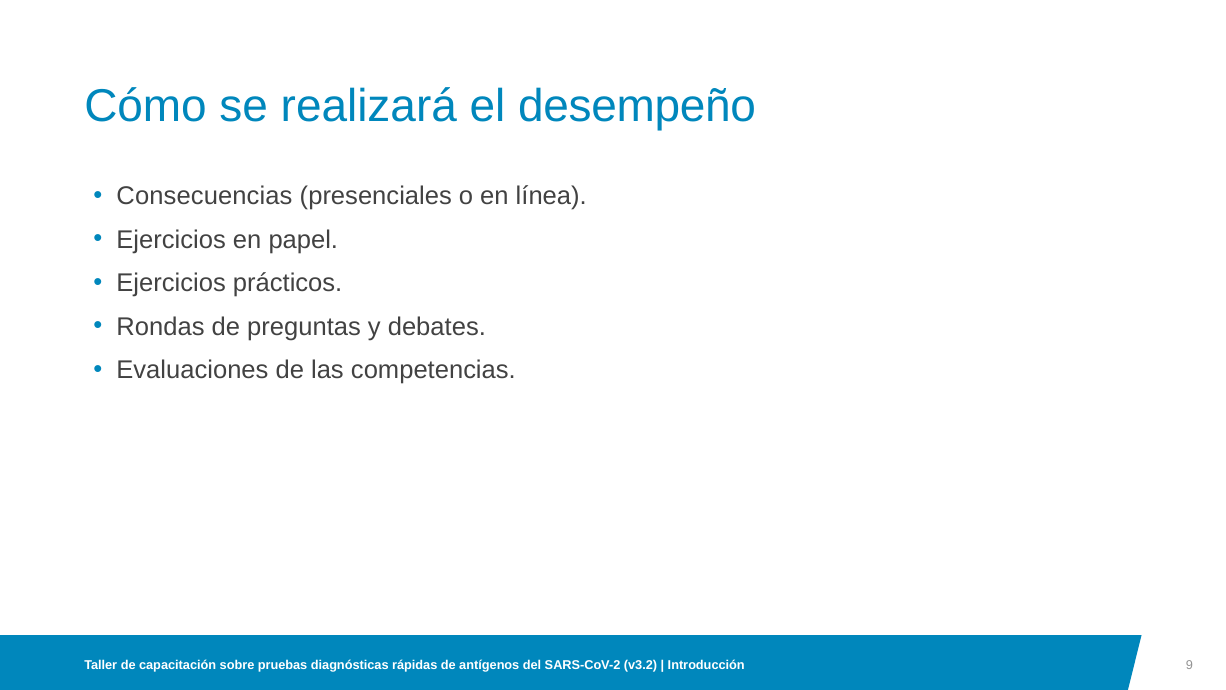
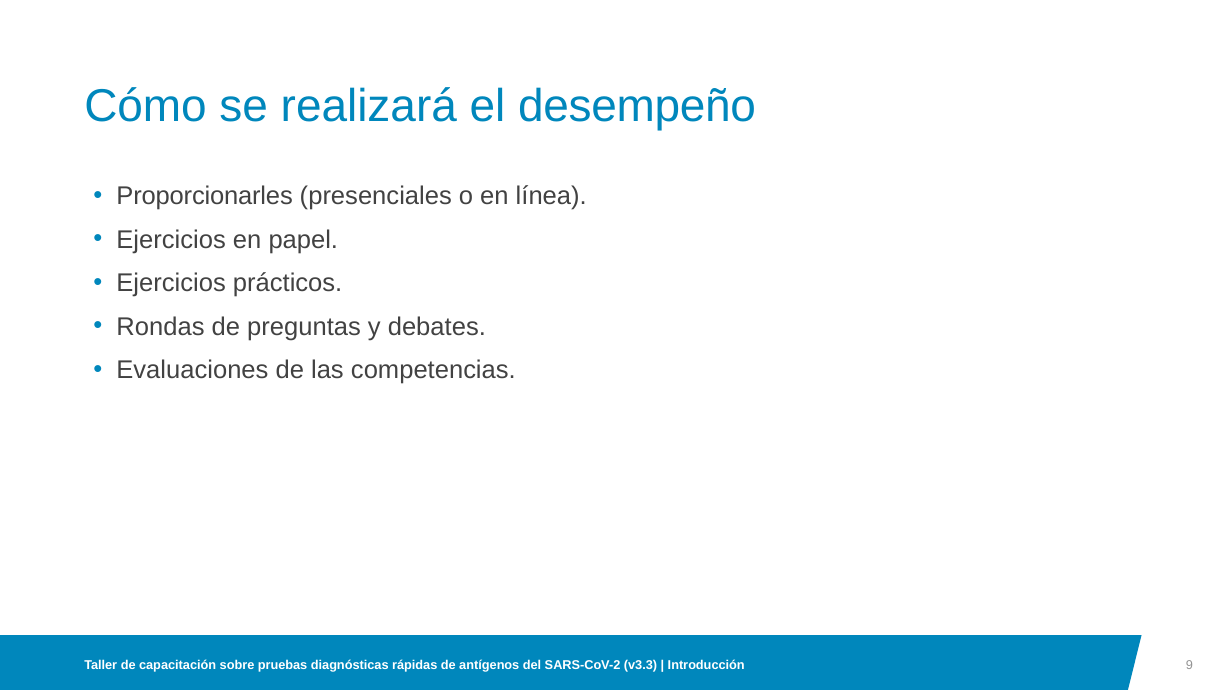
Consecuencias: Consecuencias -> Proporcionarles
v3.2: v3.2 -> v3.3
